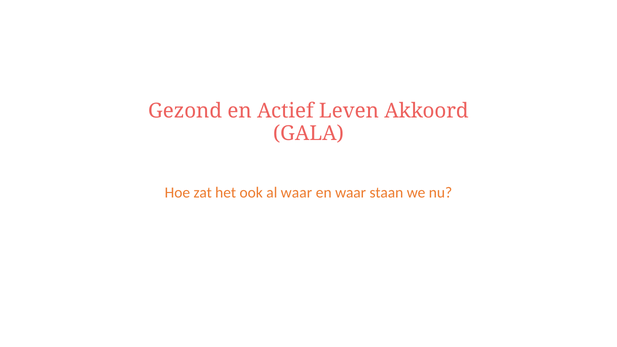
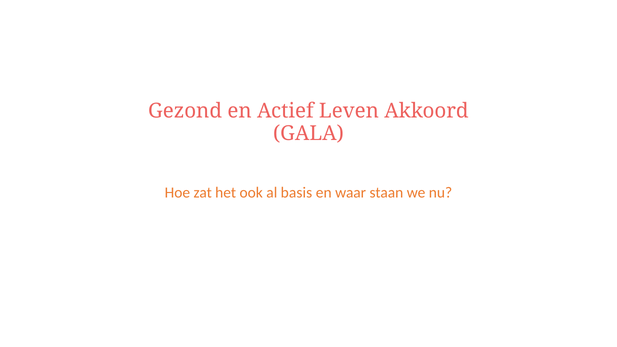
al waar: waar -> basis
